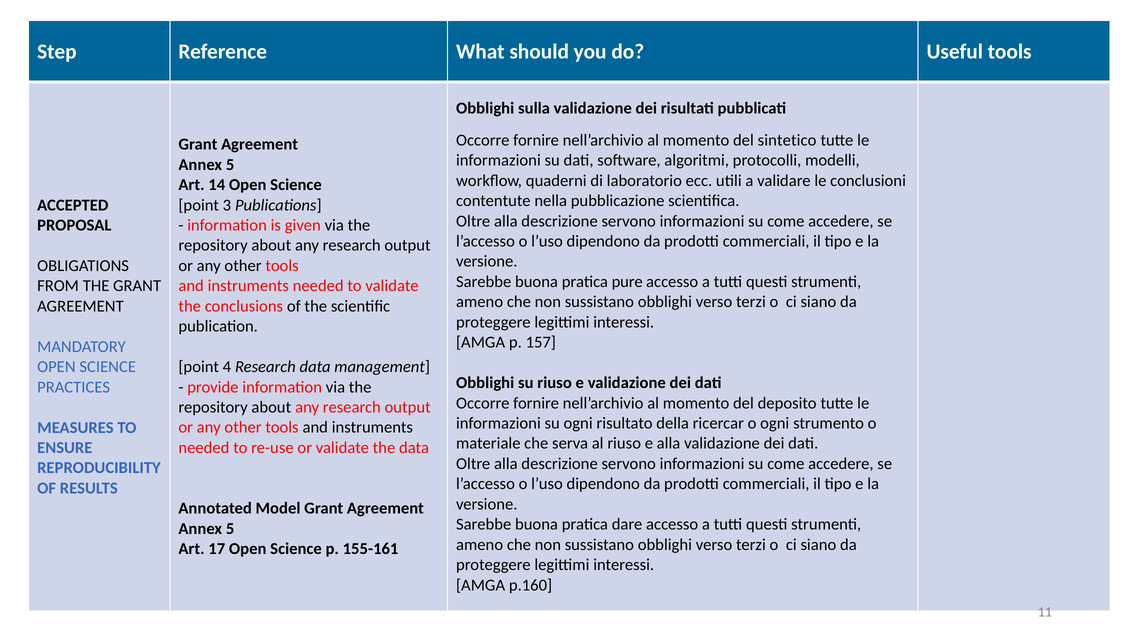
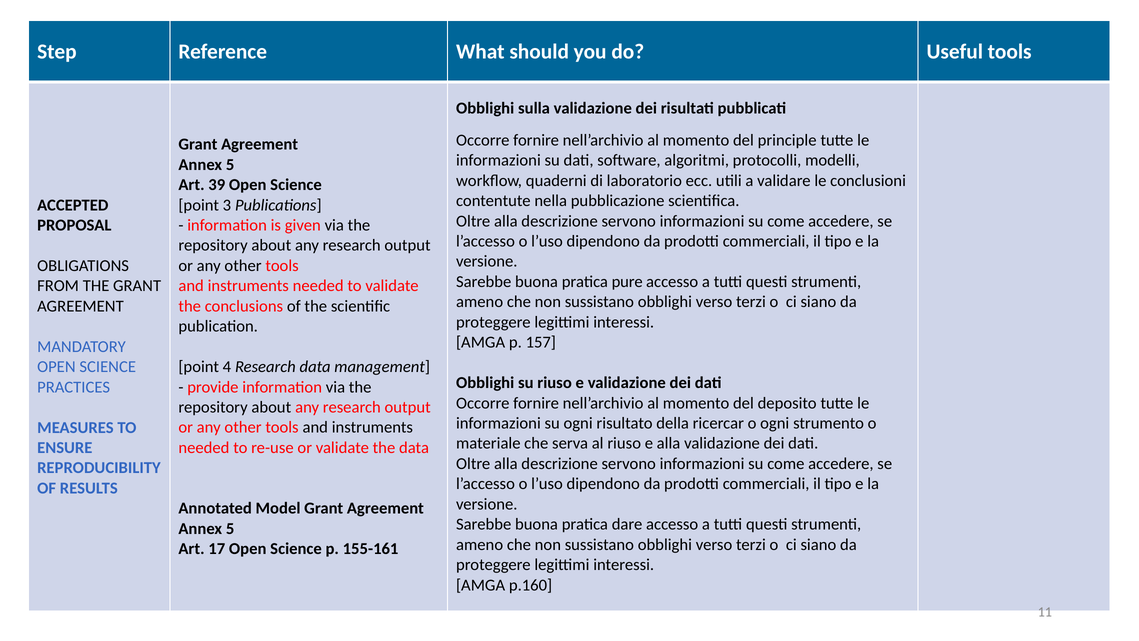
sintetico: sintetico -> principle
14: 14 -> 39
